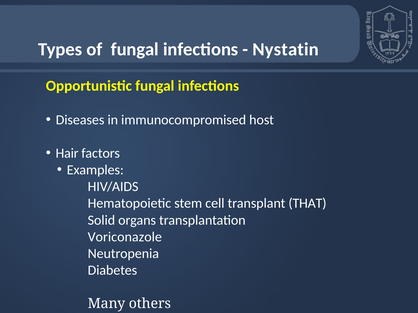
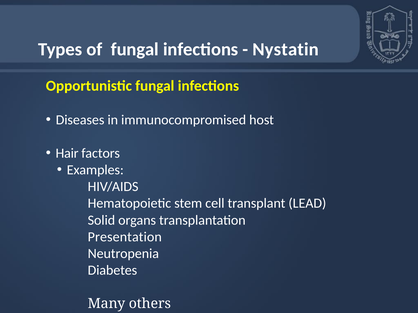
THAT: THAT -> LEAD
Voriconazole: Voriconazole -> Presentation
